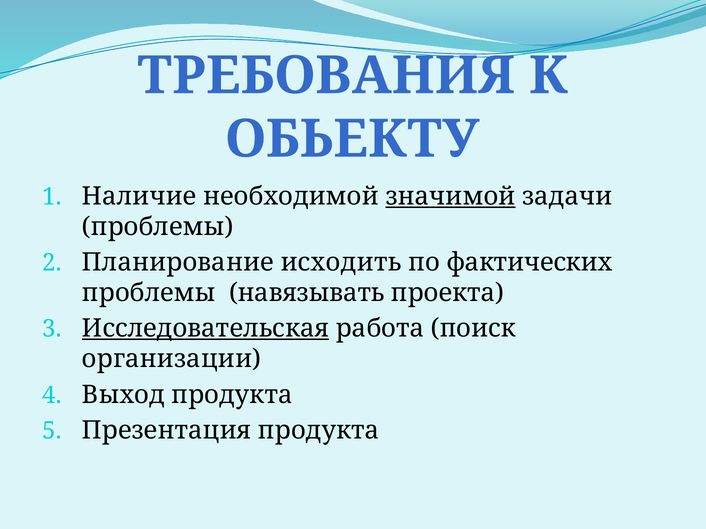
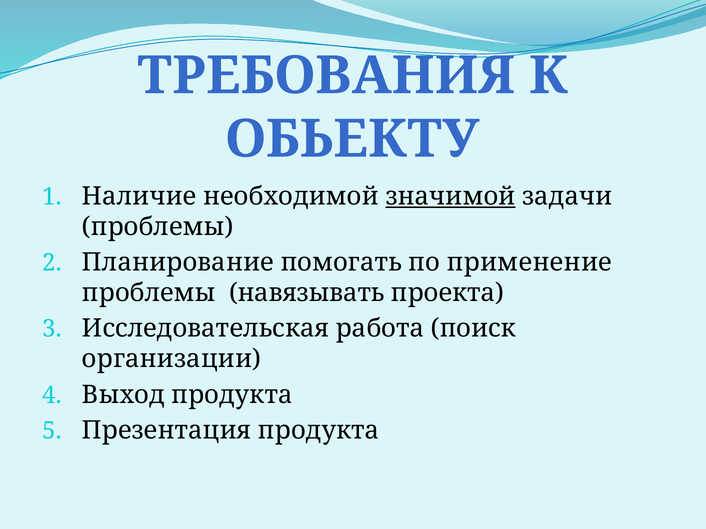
исходить: исходить -> помогать
фактических: фактических -> применение
Исследовательская underline: present -> none
